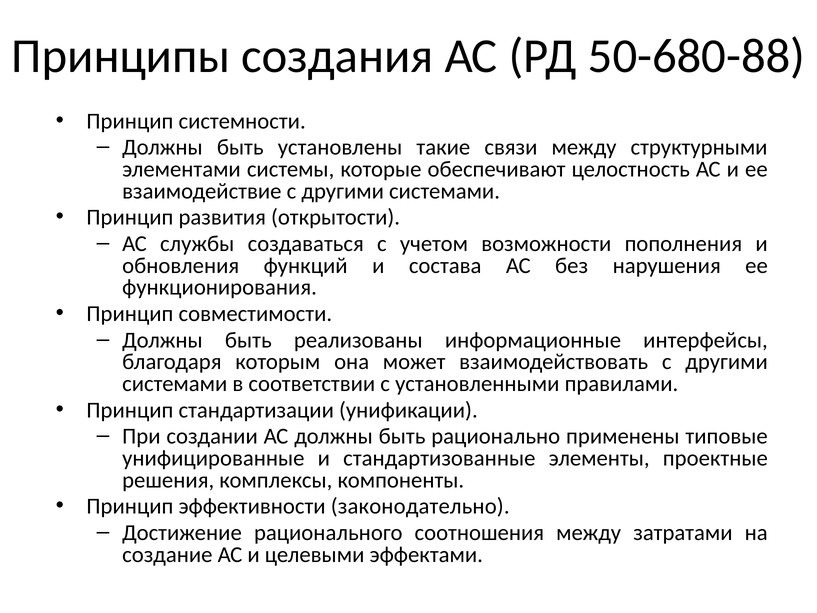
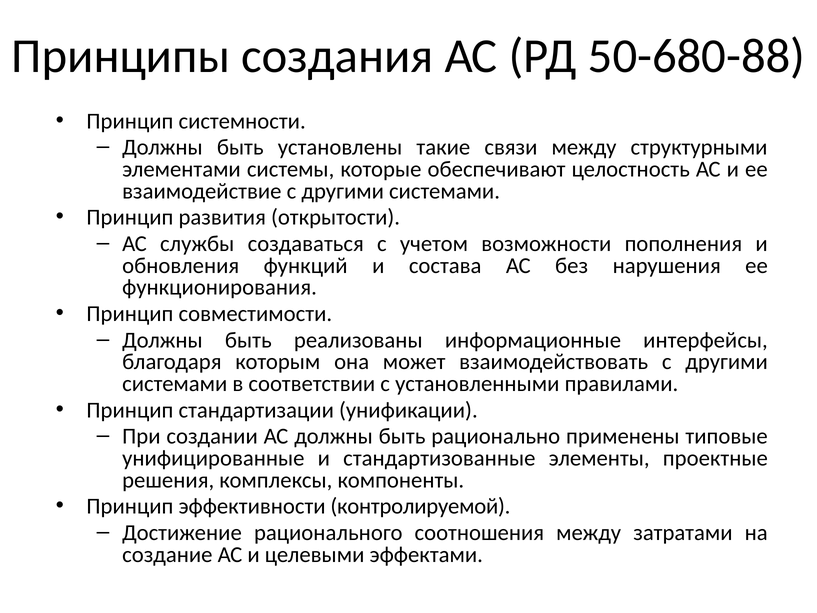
законодательно: законодательно -> контролируемой
